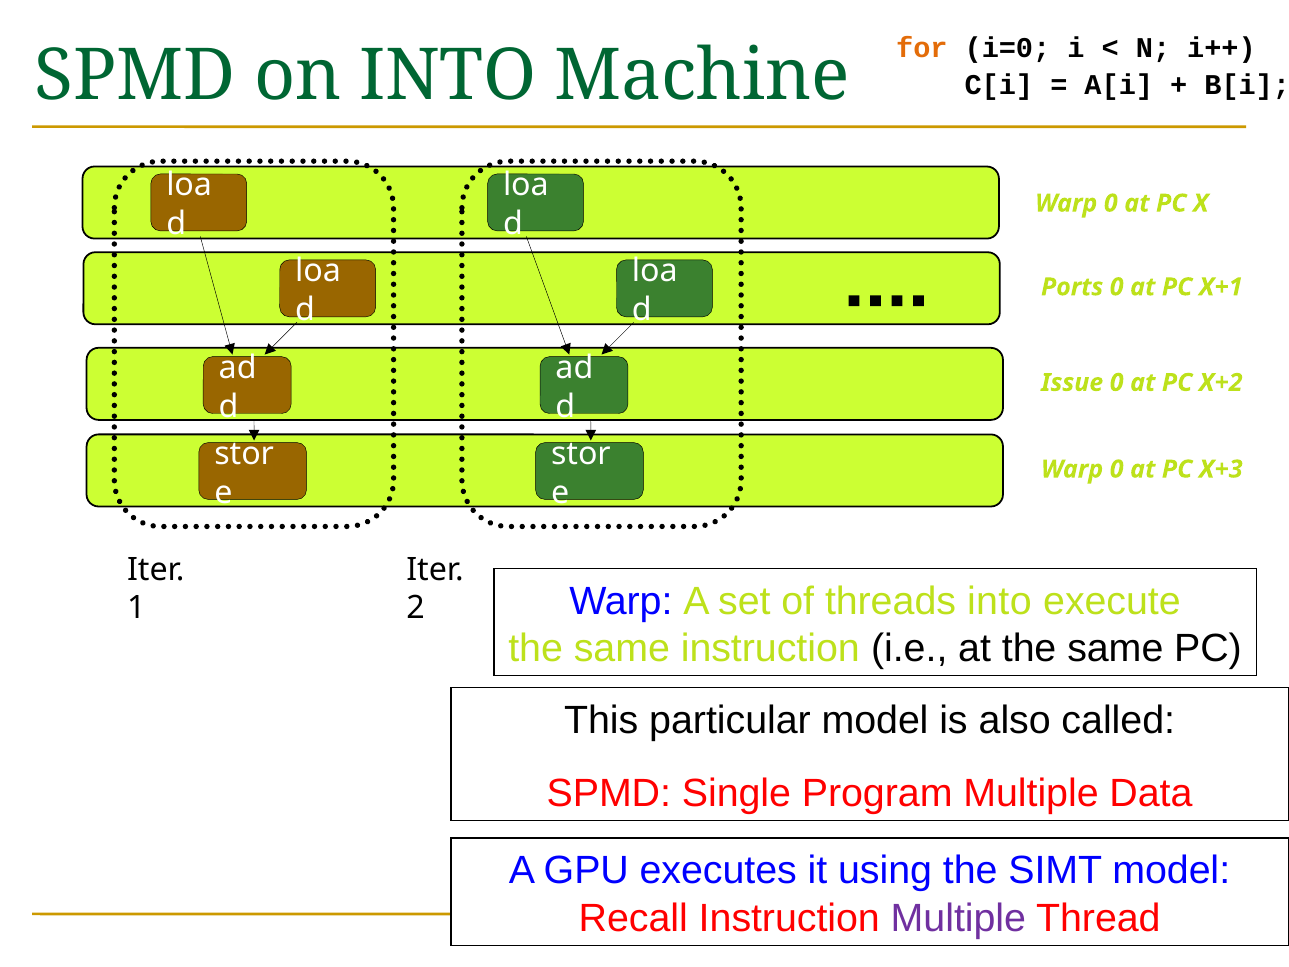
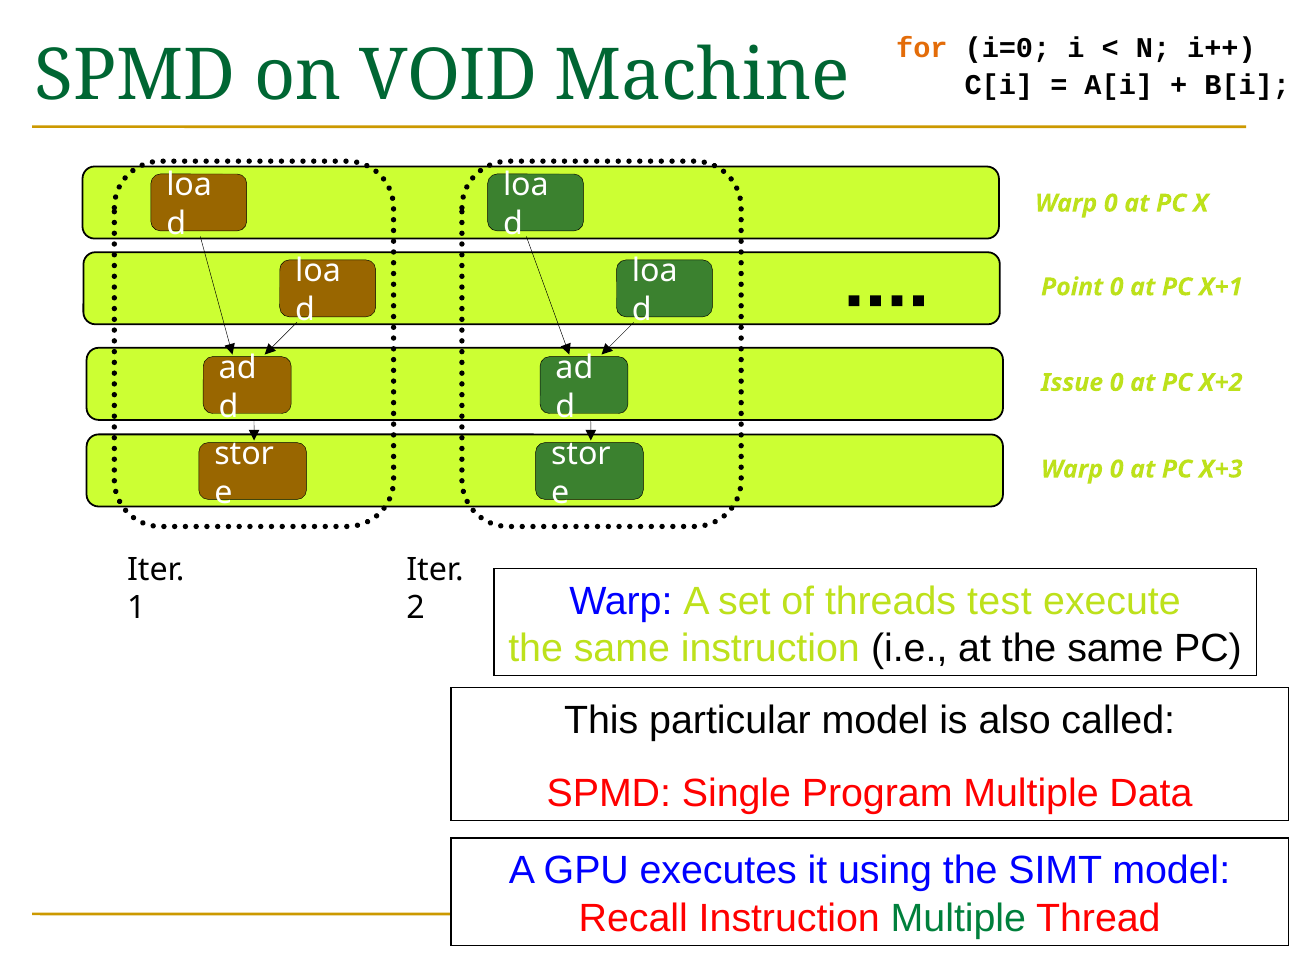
on INTO: INTO -> VOID
Ports: Ports -> Point
threads into: into -> test
Multiple at (958, 918) colour: purple -> green
